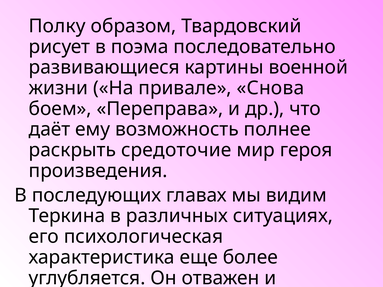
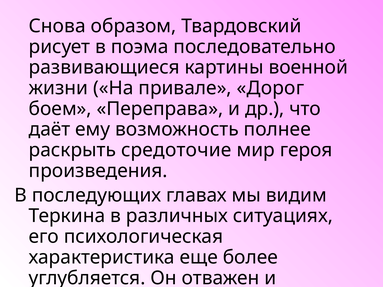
Полку: Полку -> Снова
Снова: Снова -> Дорог
